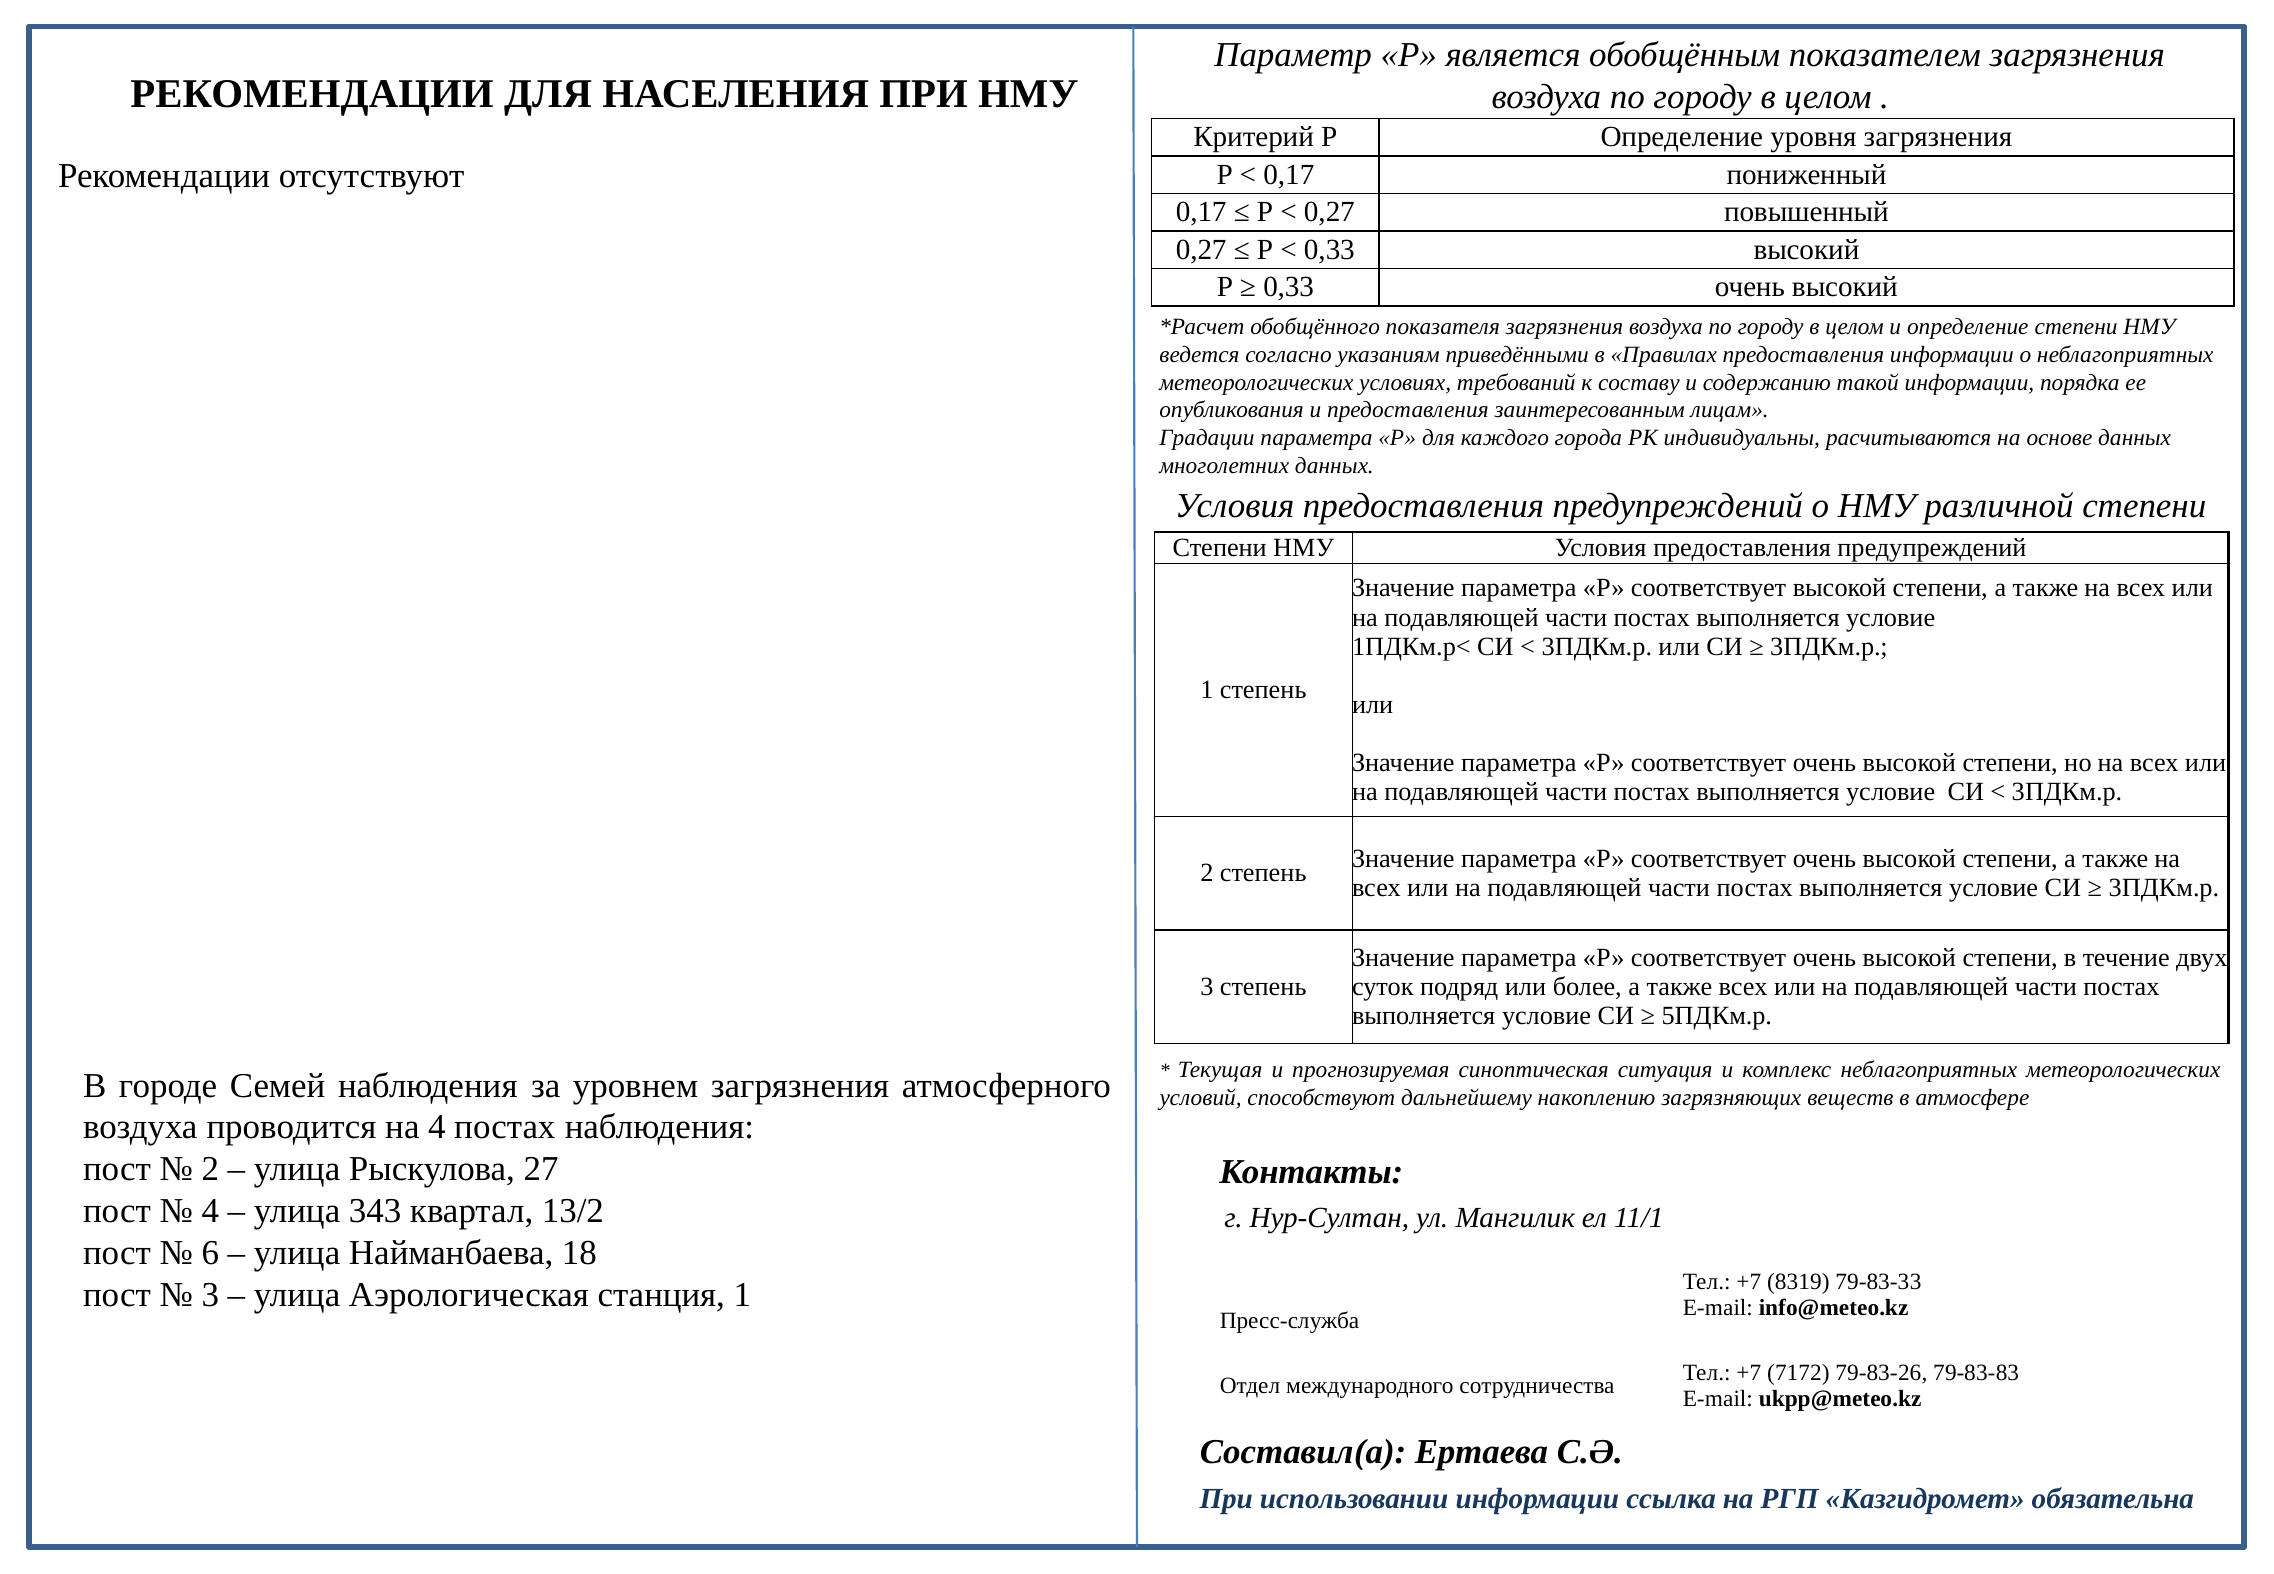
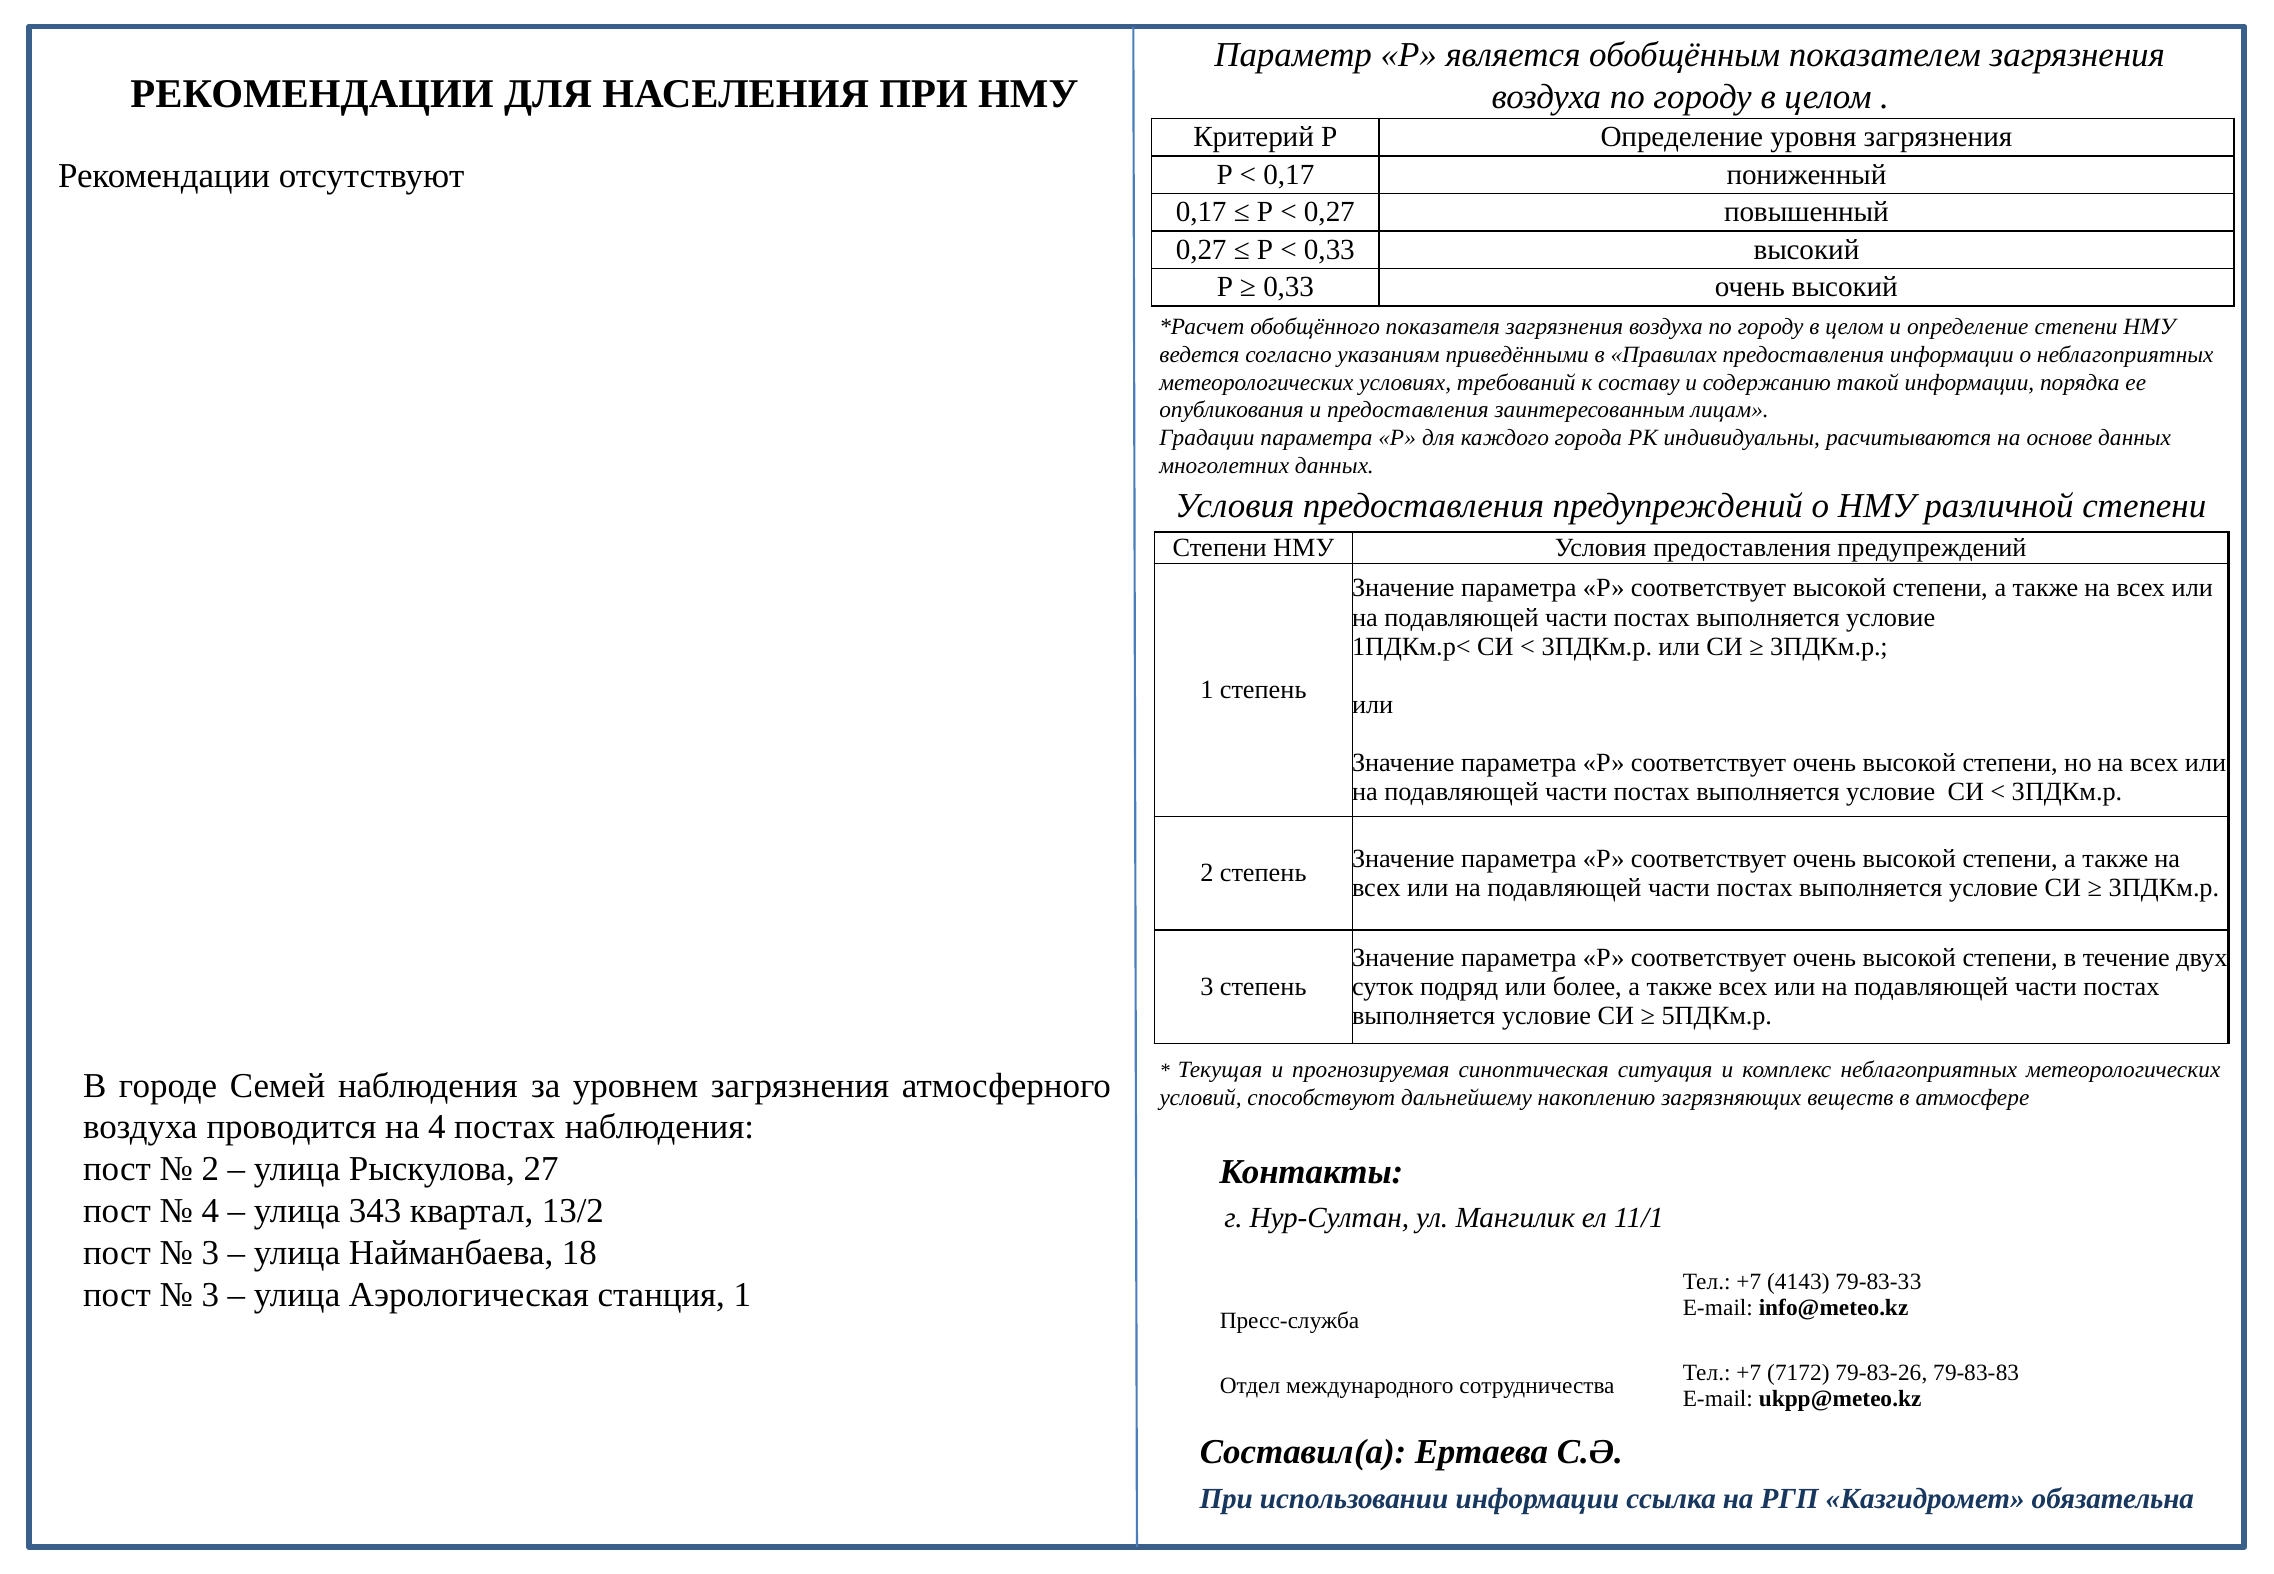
6 at (210, 1254): 6 -> 3
8319: 8319 -> 4143
